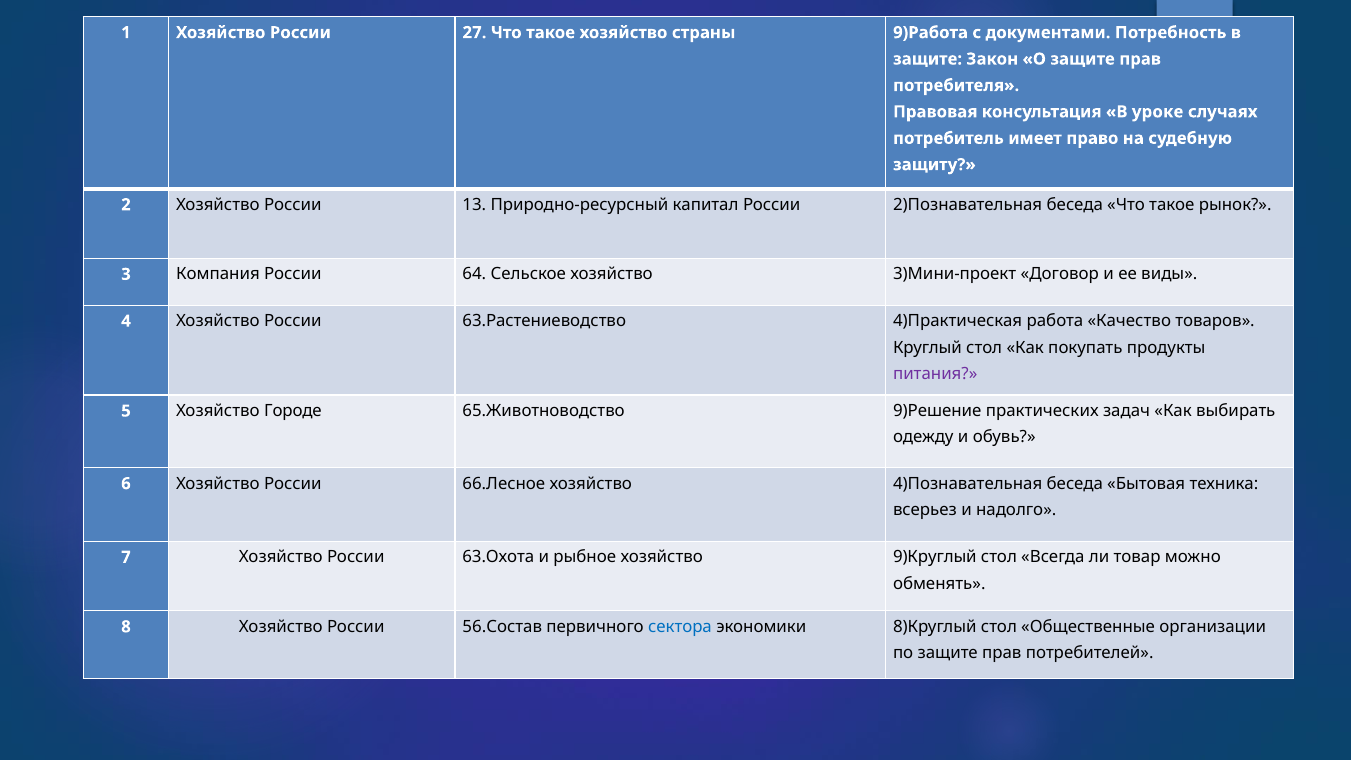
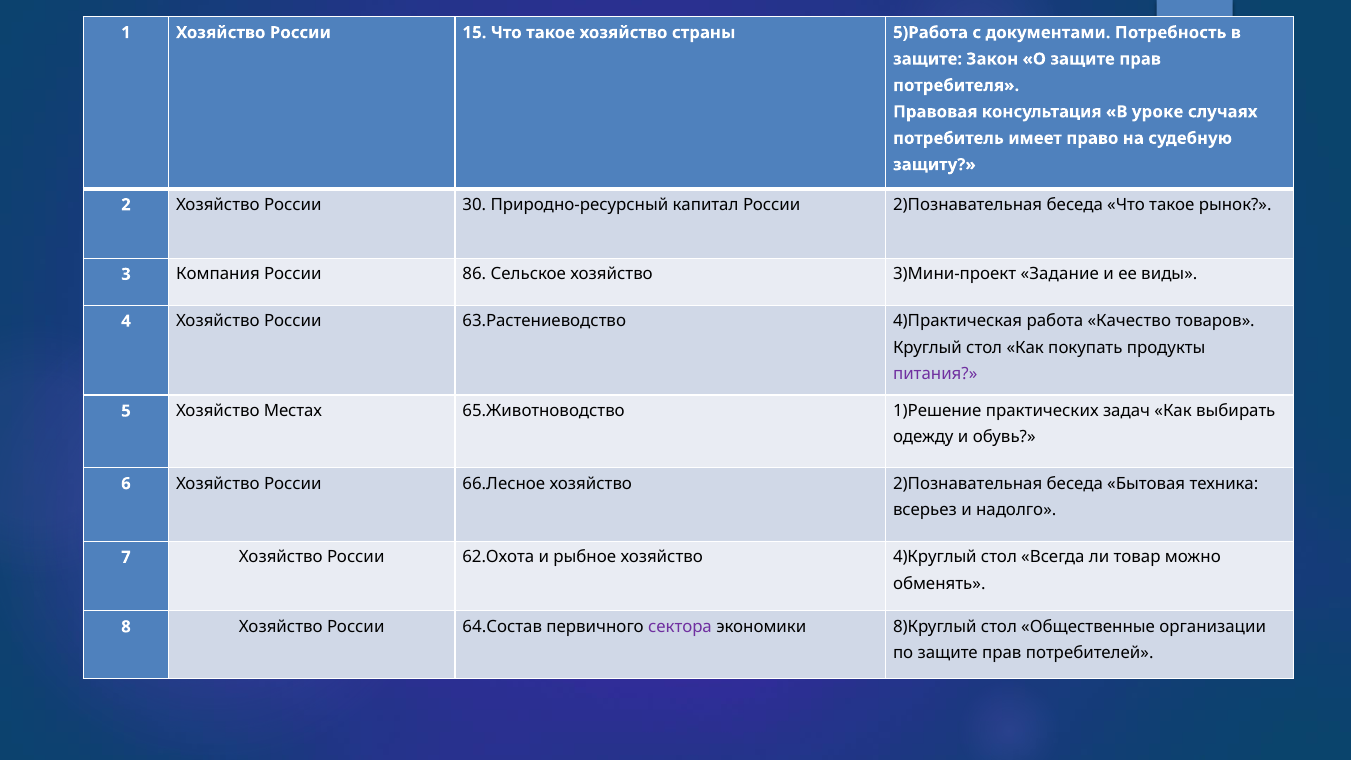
27: 27 -> 15
9)Работа: 9)Работа -> 5)Работа
13: 13 -> 30
64: 64 -> 86
Договор: Договор -> Задание
Городе: Городе -> Местах
9)Решение: 9)Решение -> 1)Решение
хозяйство 4)Познавательная: 4)Познавательная -> 2)Познавательная
63.Охота: 63.Охота -> 62.Охота
9)Круглый: 9)Круглый -> 4)Круглый
56.Состав: 56.Состав -> 64.Состав
сектора colour: blue -> purple
